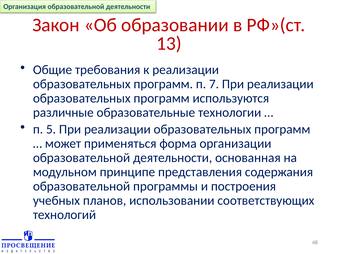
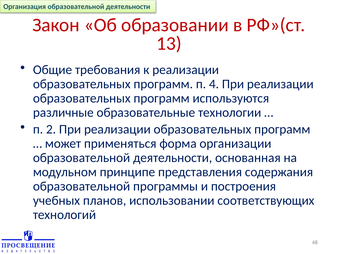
7: 7 -> 4
5: 5 -> 2
